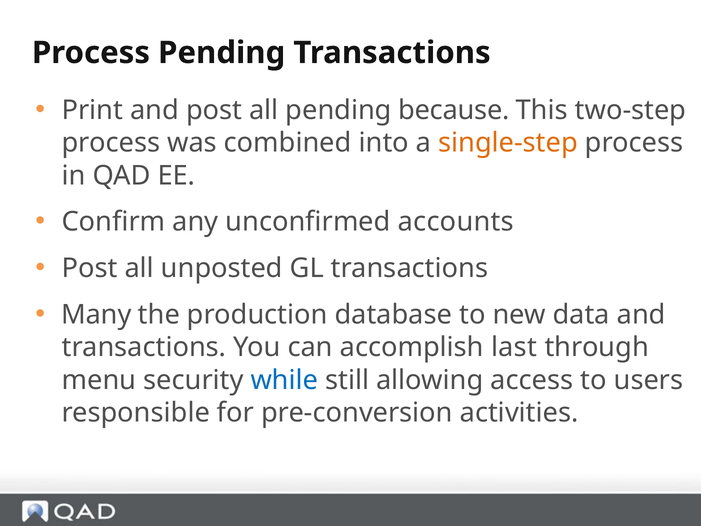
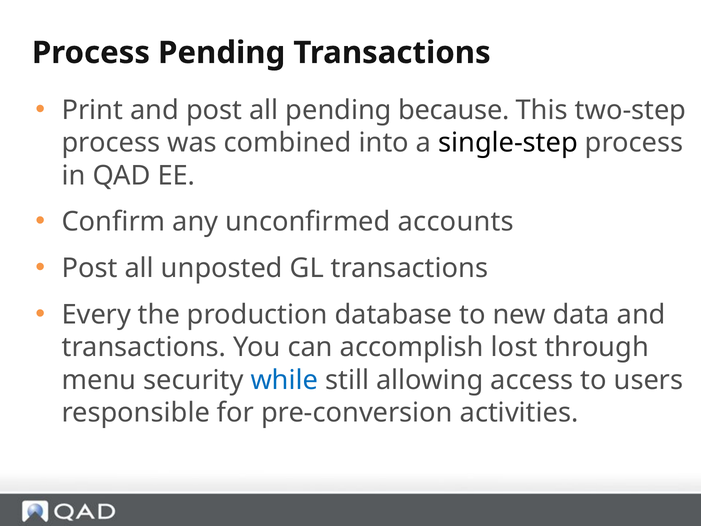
single-step colour: orange -> black
Many: Many -> Every
last: last -> lost
